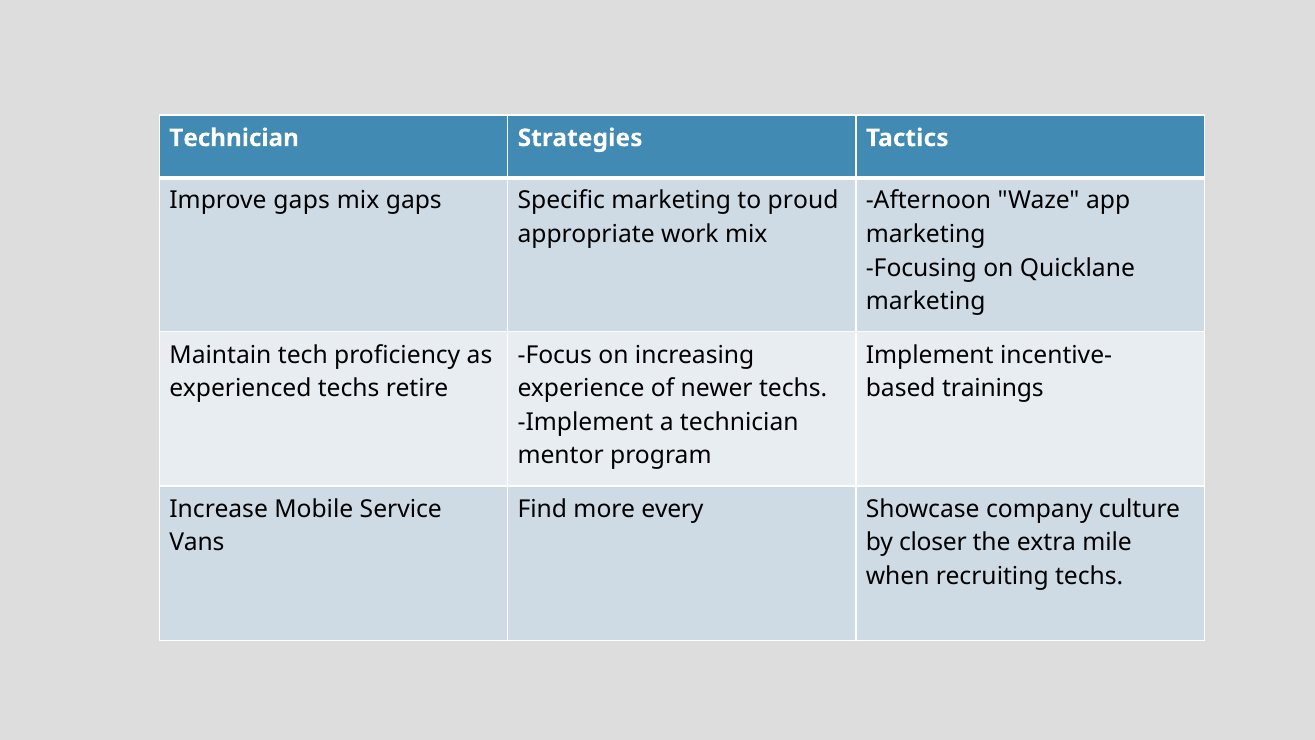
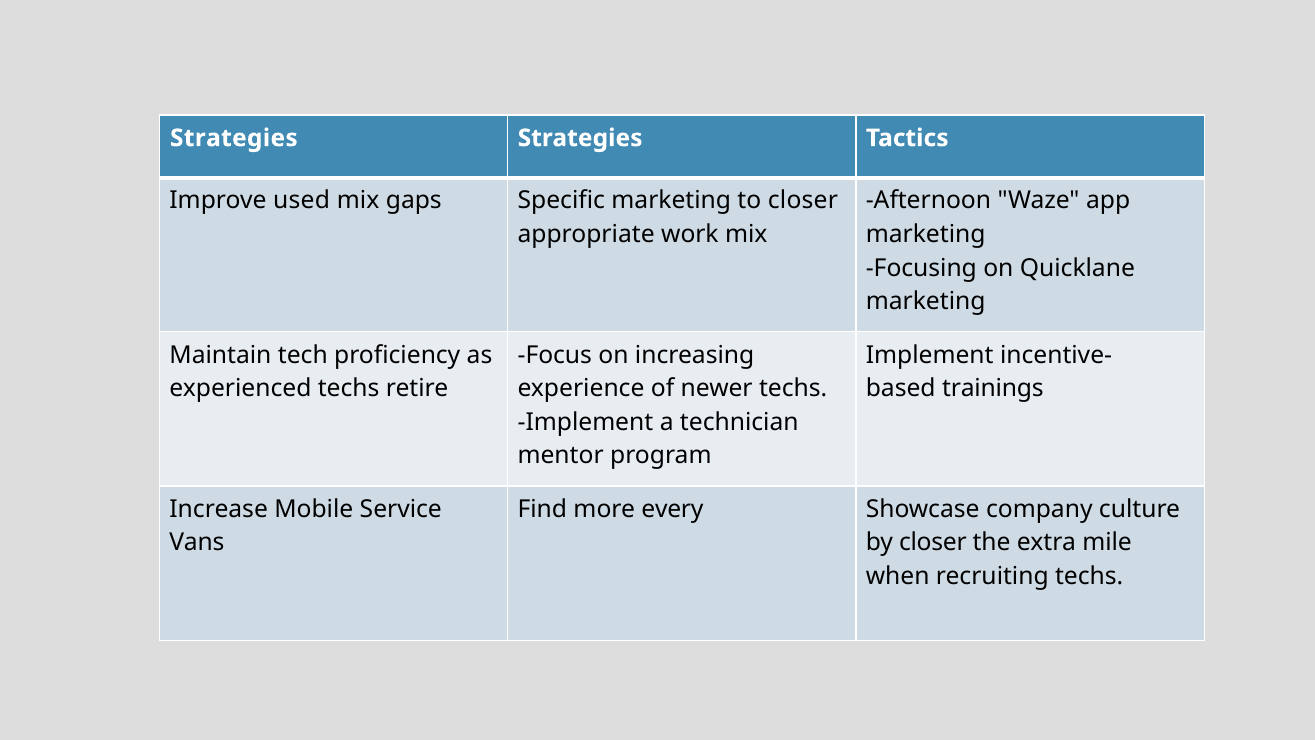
Technician at (234, 138): Technician -> Strategies
Improve gaps: gaps -> used
to proud: proud -> closer
